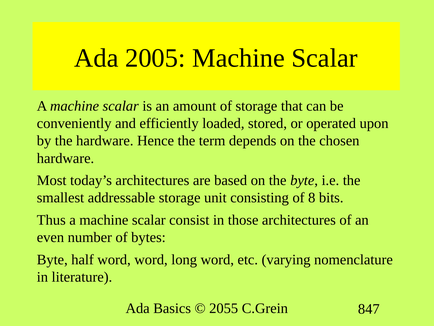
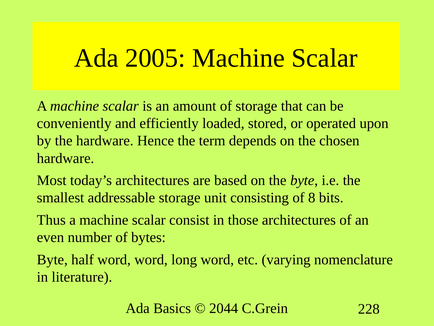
2055: 2055 -> 2044
847: 847 -> 228
